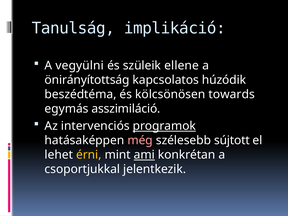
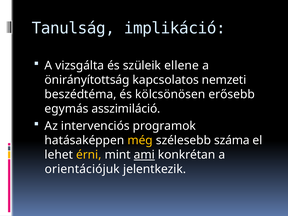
vegyülni: vegyülni -> vizsgálta
húzódik: húzódik -> nemzeti
towards: towards -> erősebb
programok underline: present -> none
még colour: pink -> yellow
sújtott: sújtott -> száma
csoportjukkal: csoportjukkal -> orientációjuk
